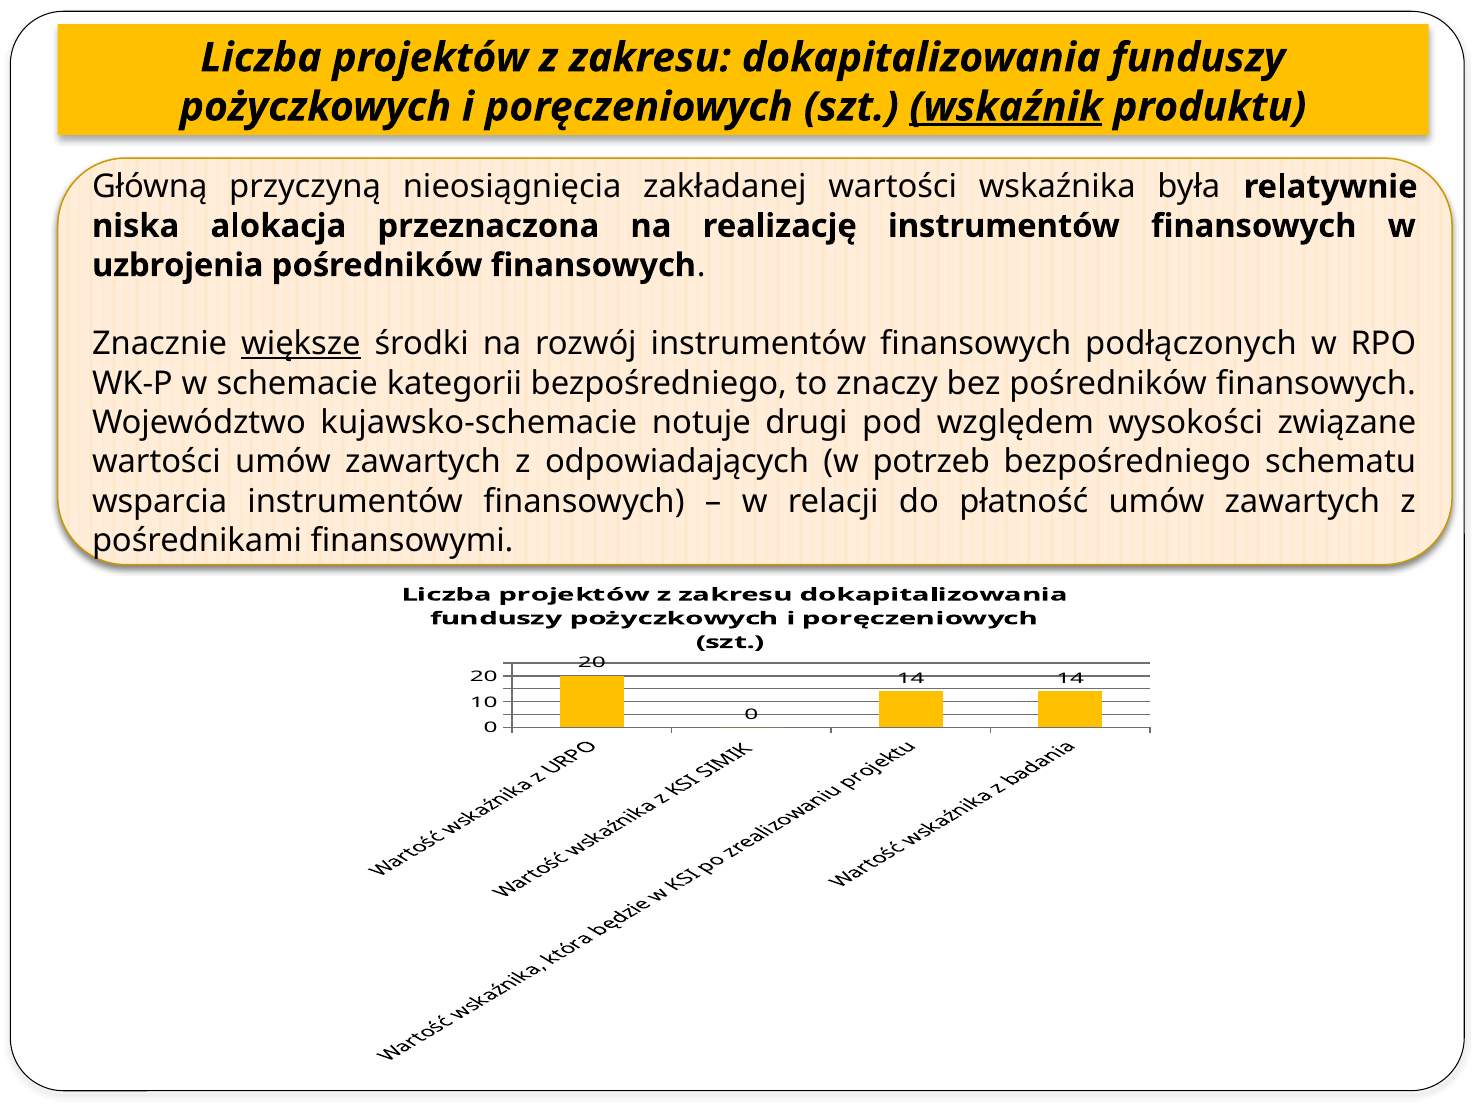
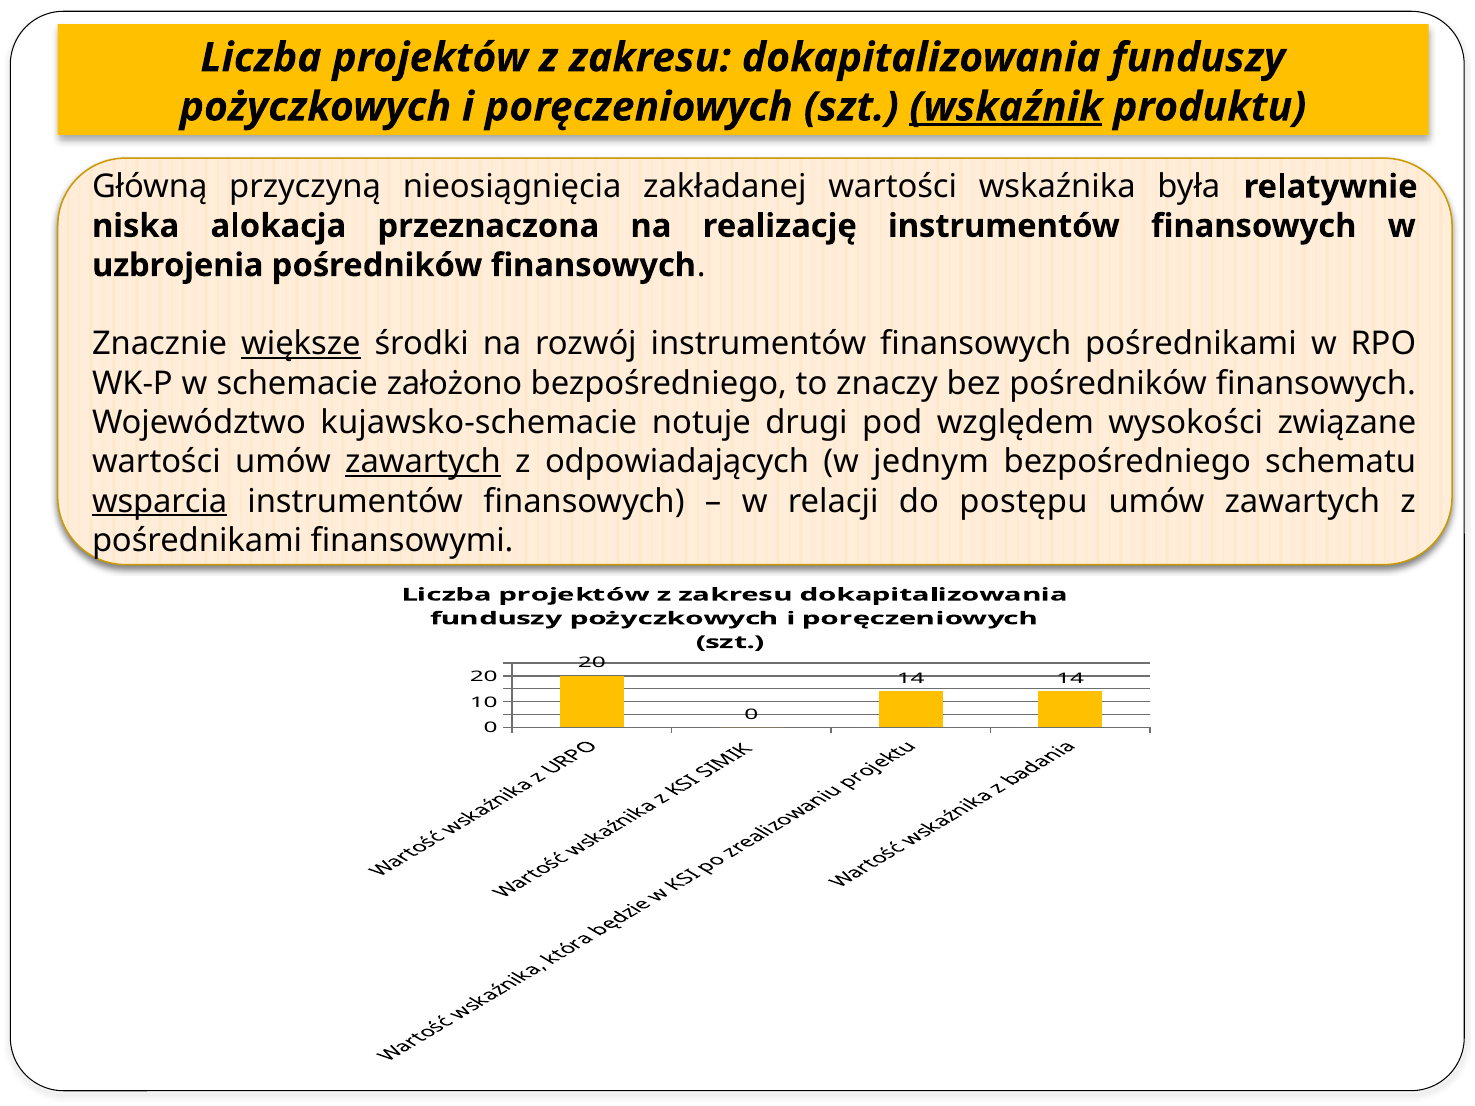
finansowych podłączonych: podłączonych -> pośrednikami
kategorii: kategorii -> założono
zawartych at (423, 462) underline: none -> present
potrzeb: potrzeb -> jednym
wsparcia underline: none -> present
płatność: płatność -> postępu
